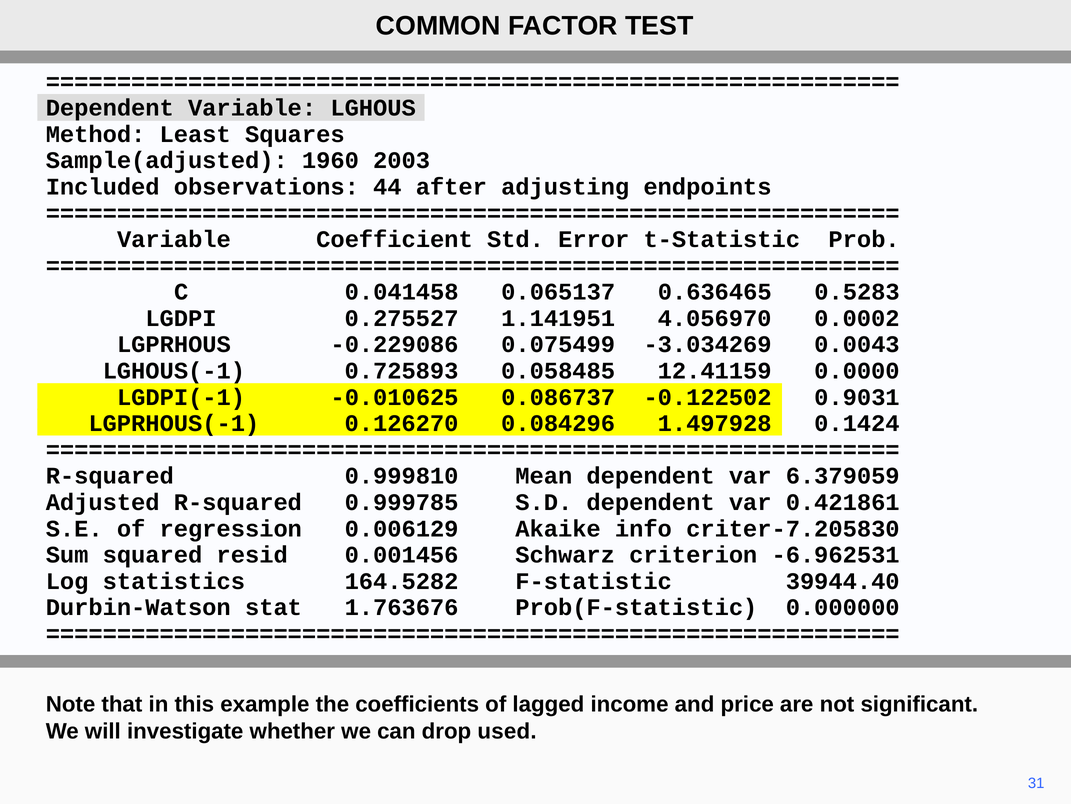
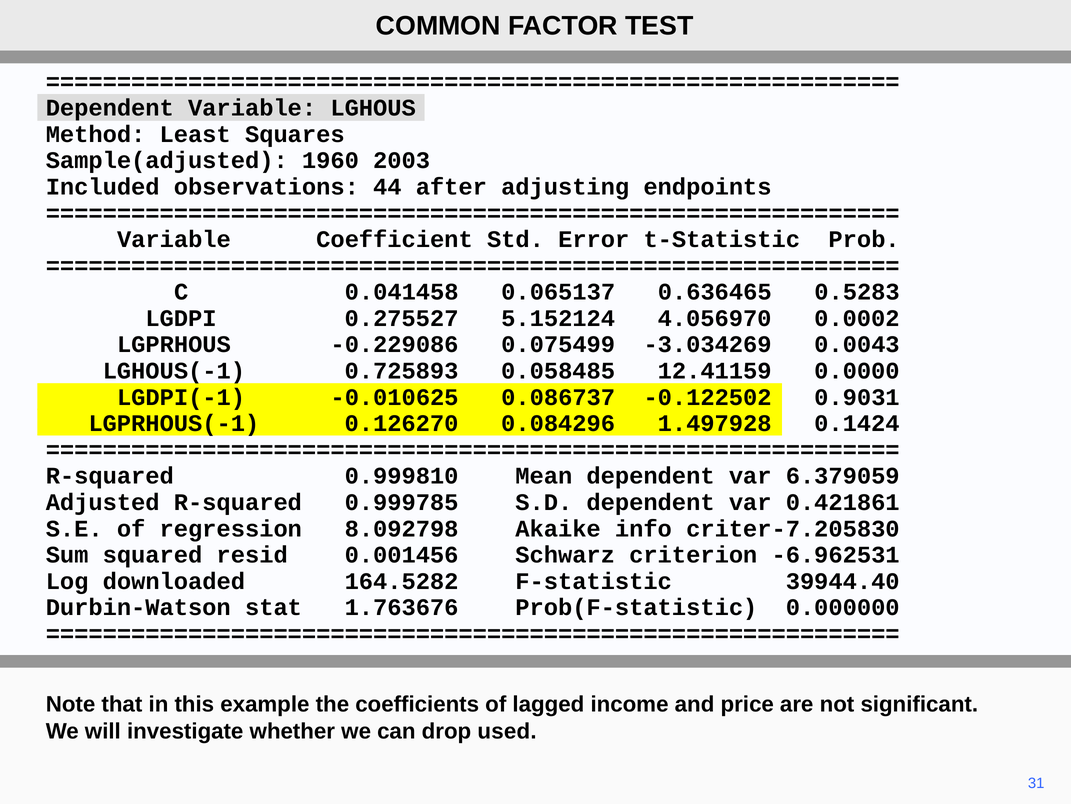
1.141951: 1.141951 -> 5.152124
0.006129: 0.006129 -> 8.092798
statistics: statistics -> downloaded
